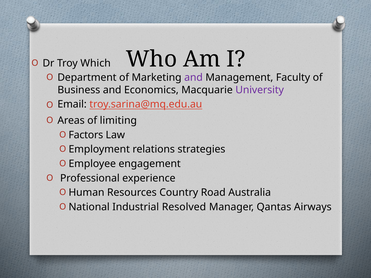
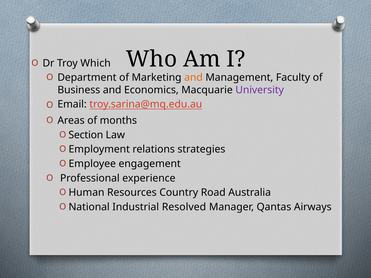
and at (193, 78) colour: purple -> orange
limiting: limiting -> months
Factors: Factors -> Section
